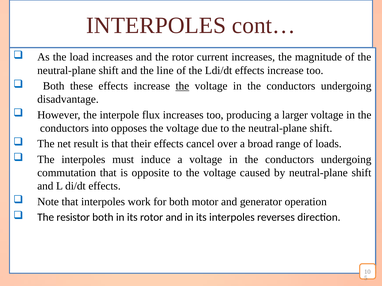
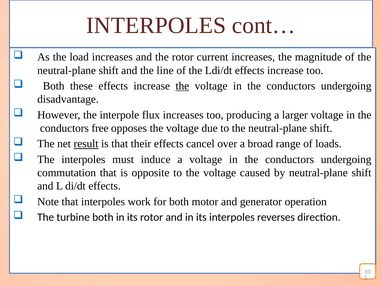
into: into -> free
result underline: none -> present
resistor: resistor -> turbine
